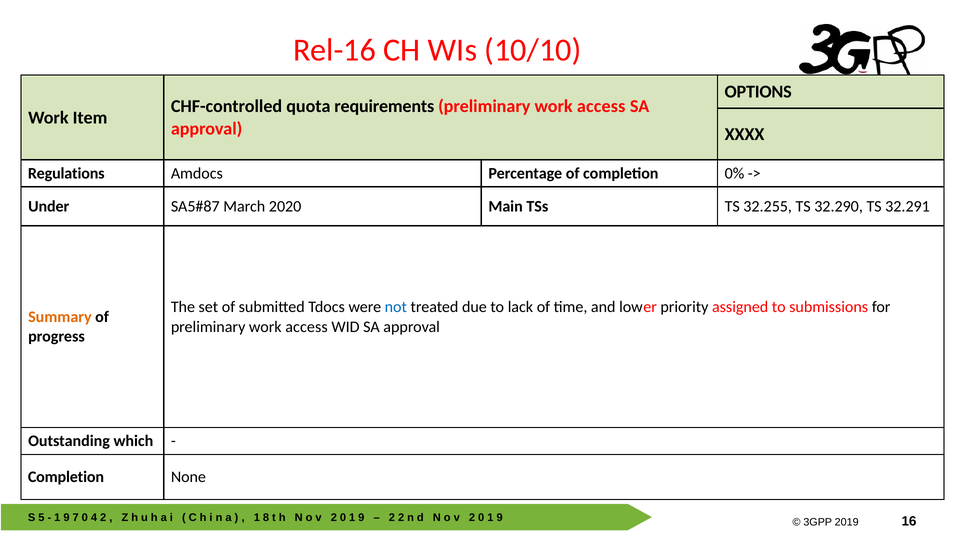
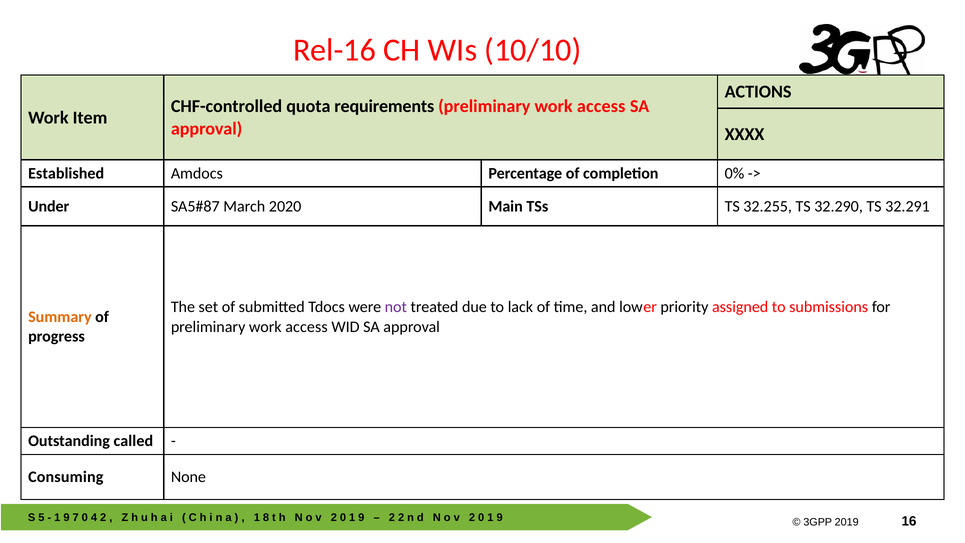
OPTIONS: OPTIONS -> ACTIONS
Regulations: Regulations -> Established
not colour: blue -> purple
which: which -> called
Completion at (66, 477): Completion -> Consuming
